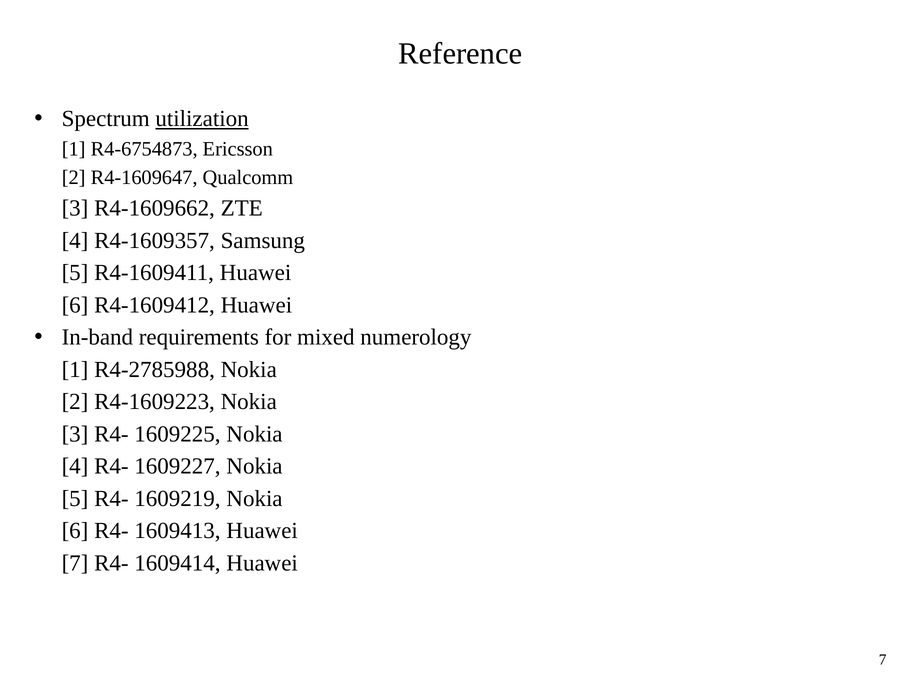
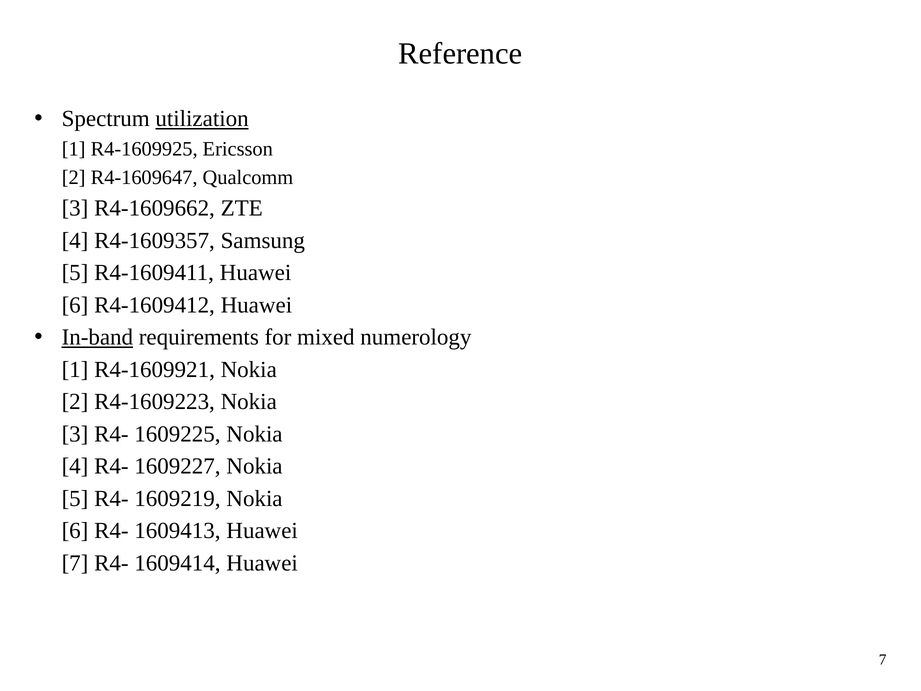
R4-6754873: R4-6754873 -> R4-1609925
In-band underline: none -> present
R4-2785988: R4-2785988 -> R4-1609921
